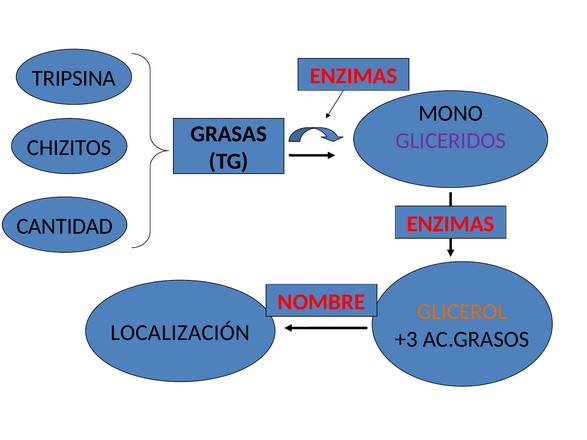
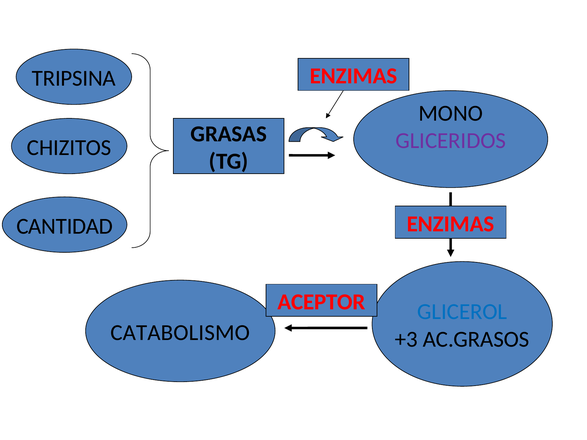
NOMBRE: NOMBRE -> ACEPTOR
GLICEROL colour: orange -> blue
LOCALIZACIÓN: LOCALIZACIÓN -> CATABOLISMO
